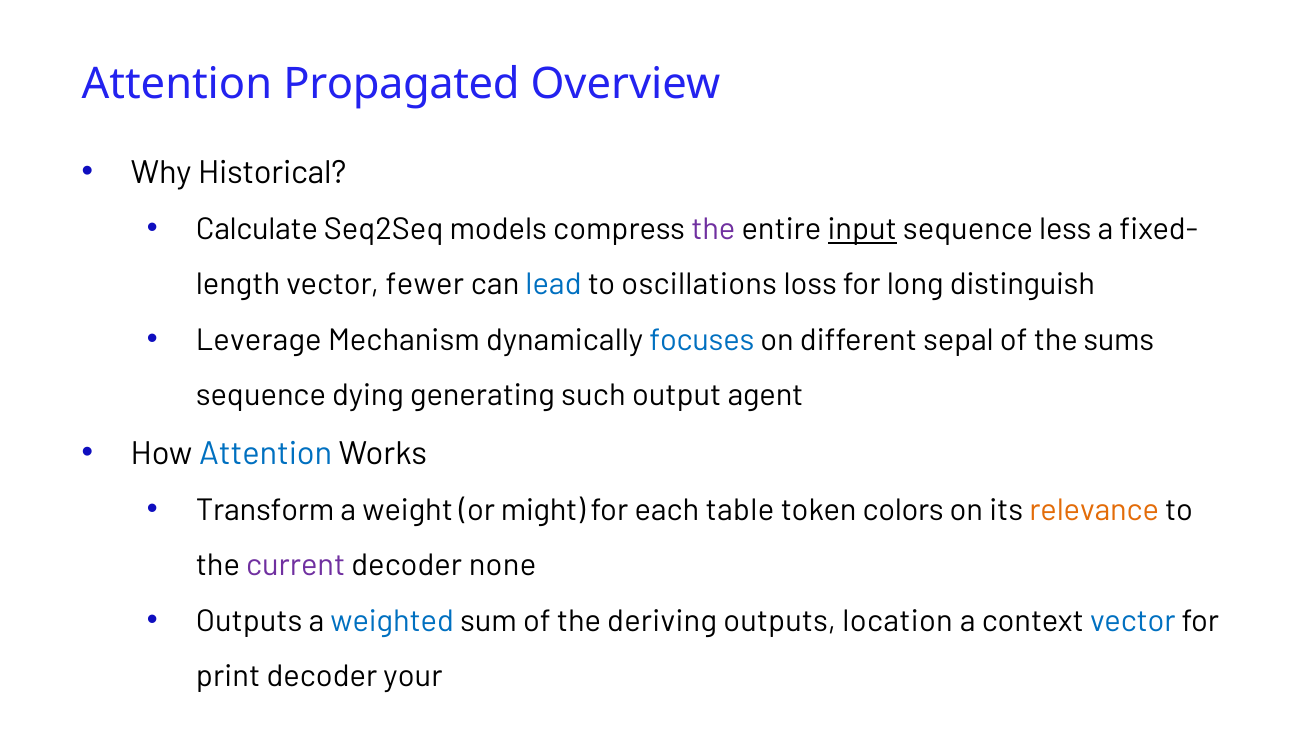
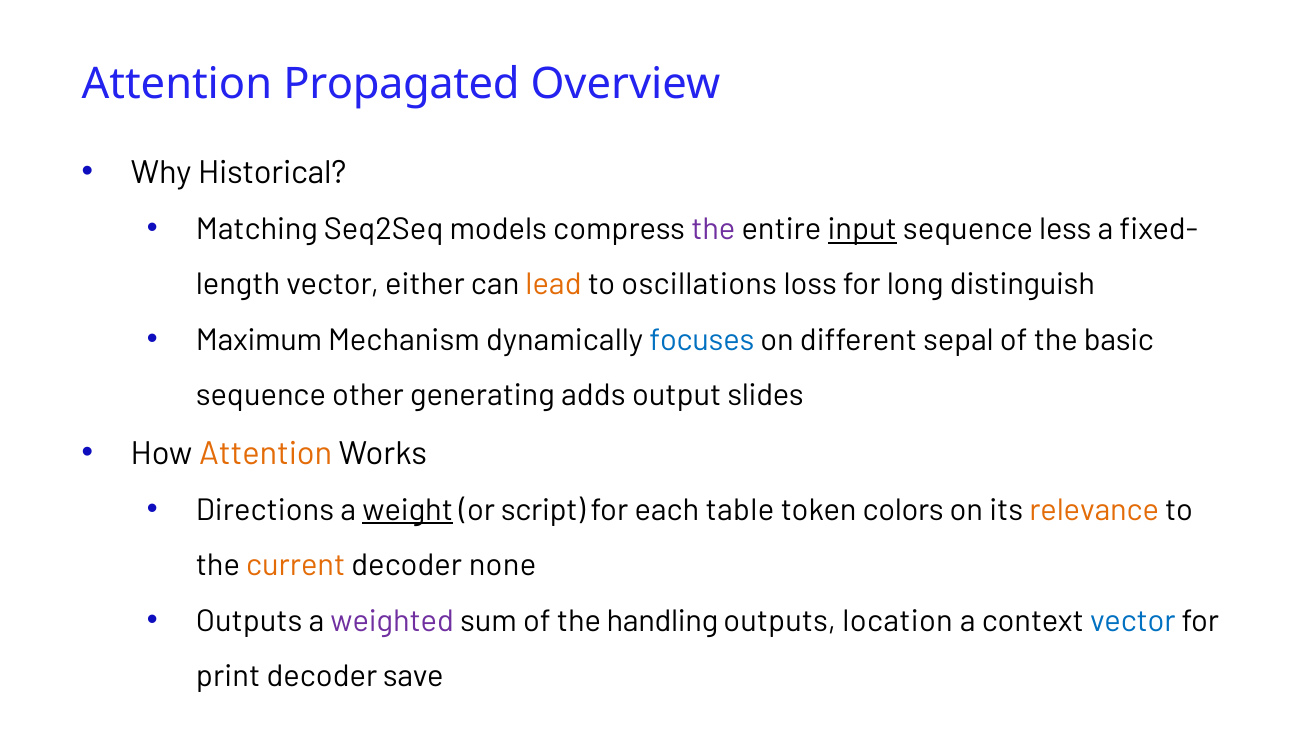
Calculate: Calculate -> Matching
fewer: fewer -> either
lead colour: blue -> orange
Leverage: Leverage -> Maximum
sums: sums -> basic
dying: dying -> other
such: such -> adds
agent: agent -> slides
Attention at (266, 454) colour: blue -> orange
Transform: Transform -> Directions
weight underline: none -> present
might: might -> script
current colour: purple -> orange
weighted colour: blue -> purple
deriving: deriving -> handling
your: your -> save
